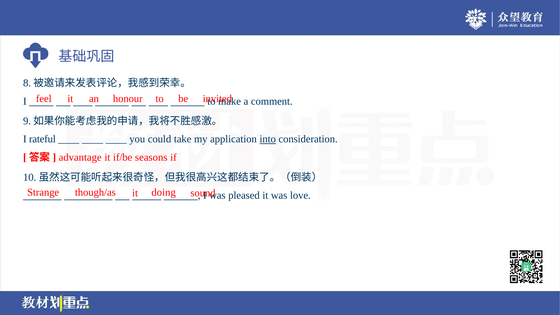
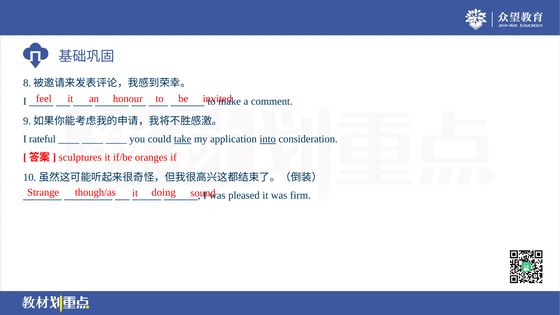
take underline: none -> present
advantage: advantage -> sculptures
seasons: seasons -> oranges
love: love -> firm
